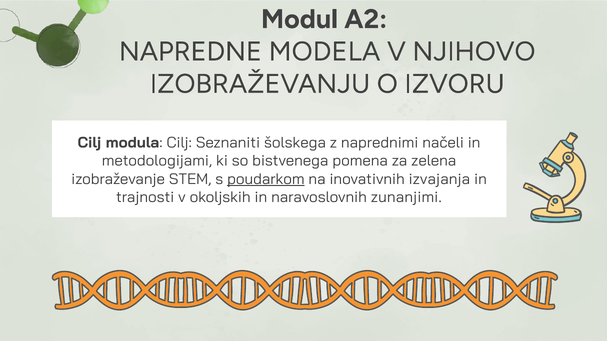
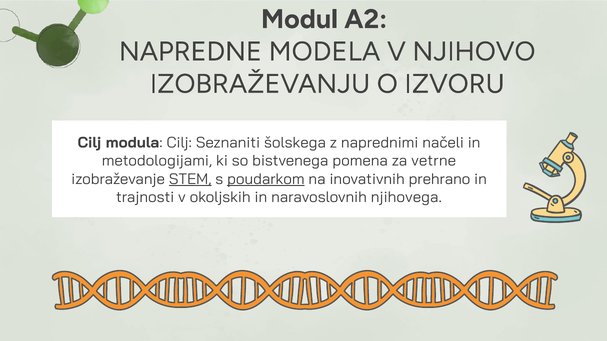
zelena: zelena -> vetrne
STEM underline: none -> present
izvajanja: izvajanja -> prehrano
zunanjimi: zunanjimi -> njihovega
